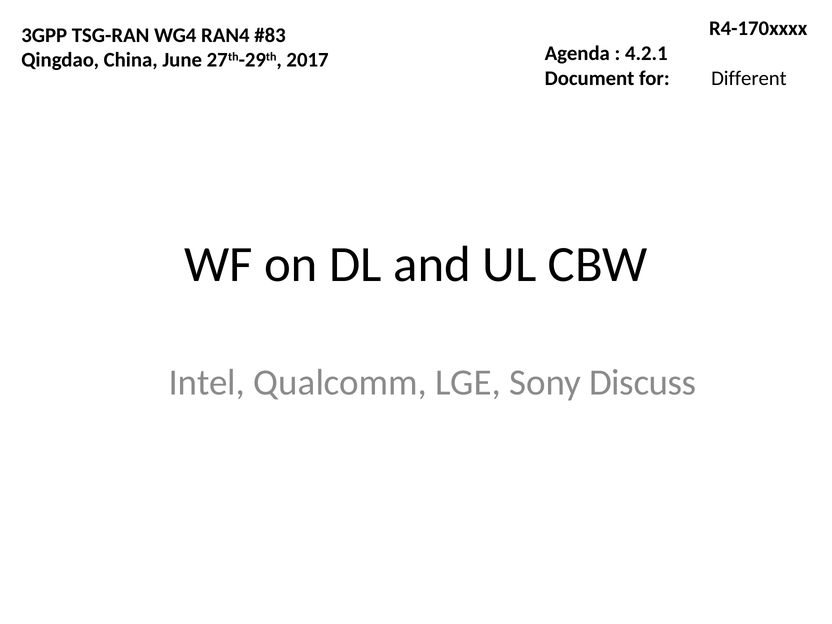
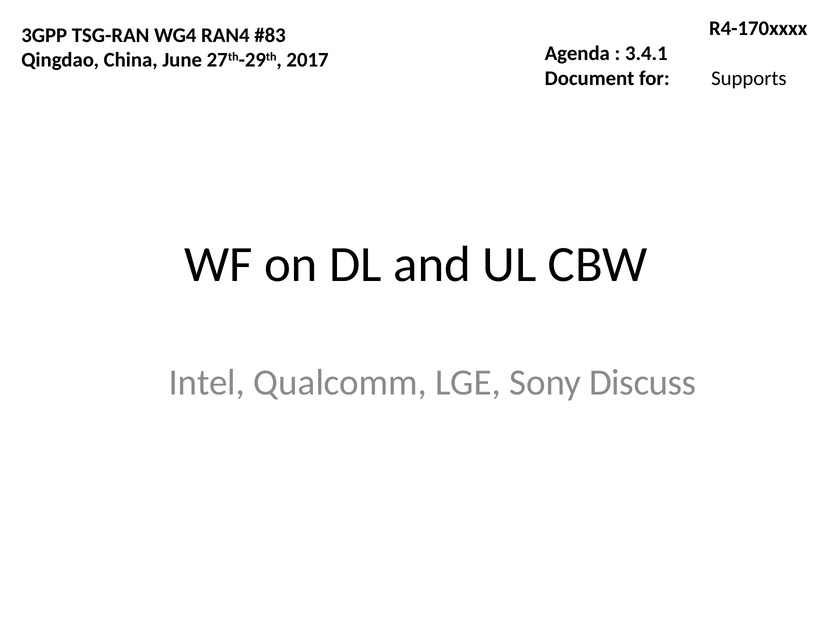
4.2.1: 4.2.1 -> 3.4.1
Different: Different -> Supports
